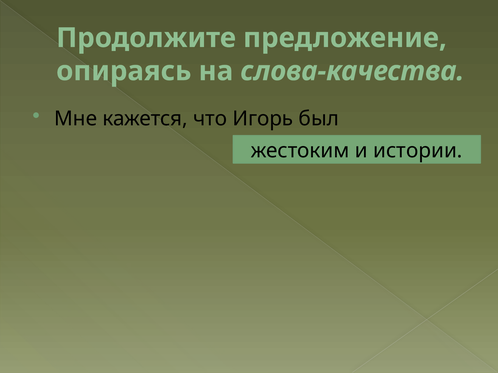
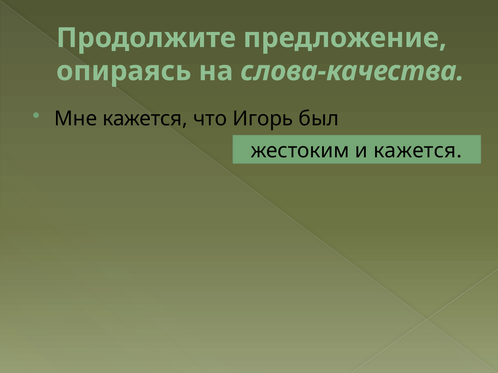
и истории: истории -> кажется
